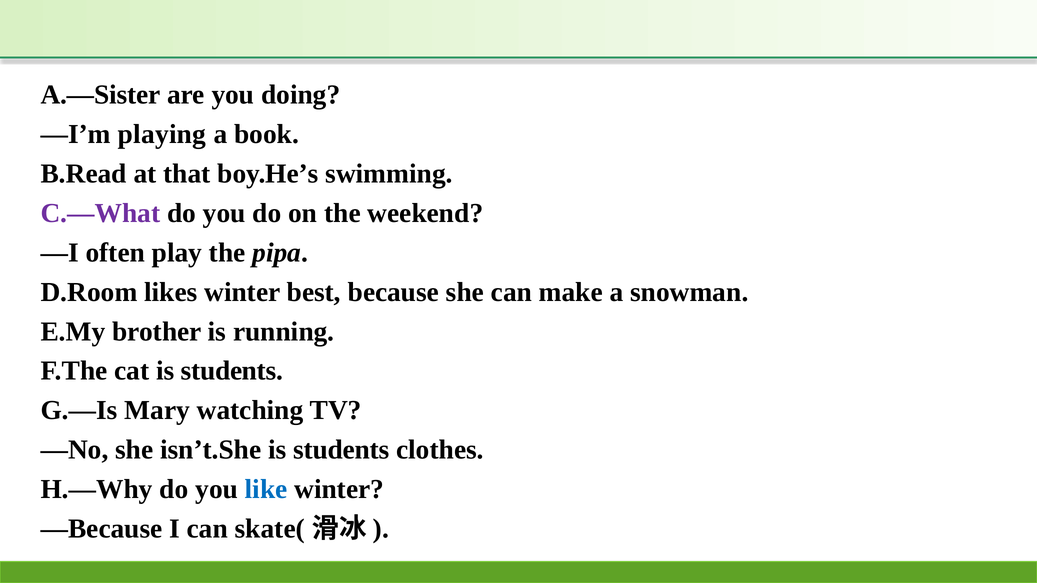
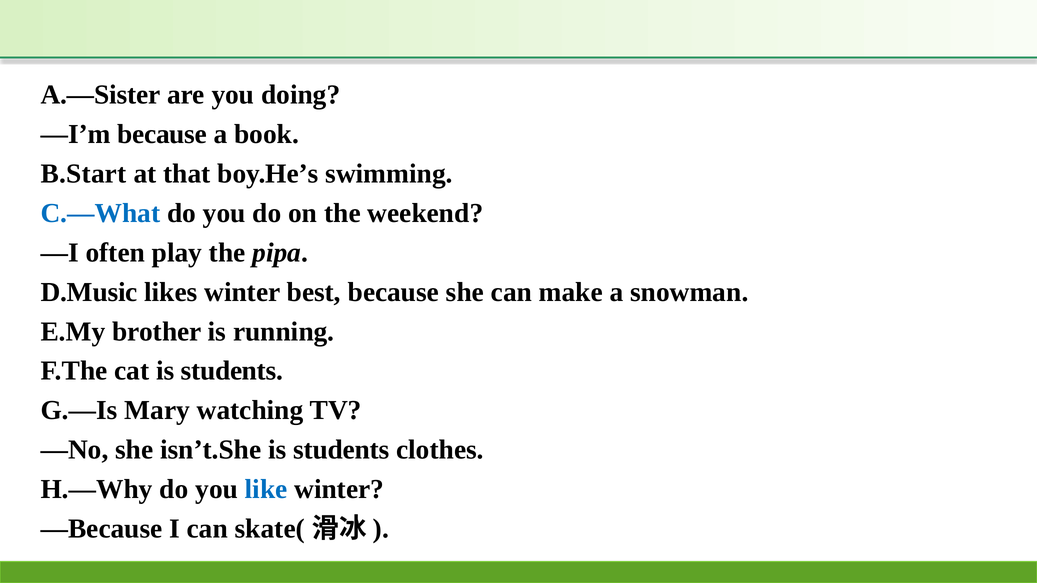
—I’m playing: playing -> because
B.Read: B.Read -> B.Start
C.—What colour: purple -> blue
D.Room: D.Room -> D.Music
